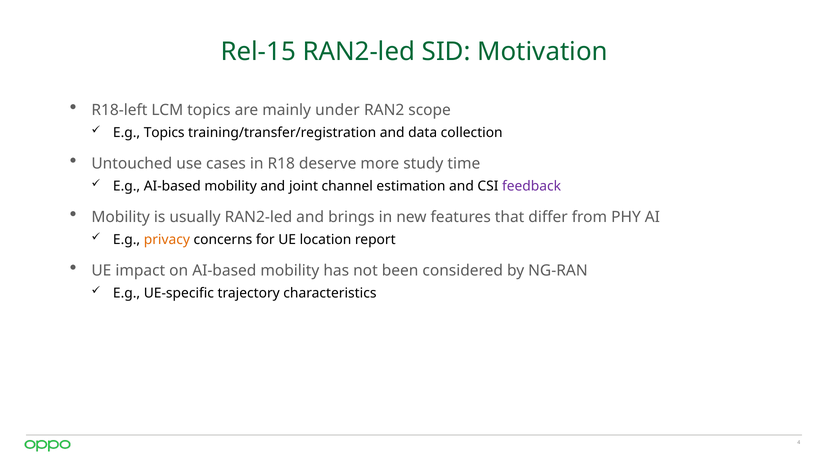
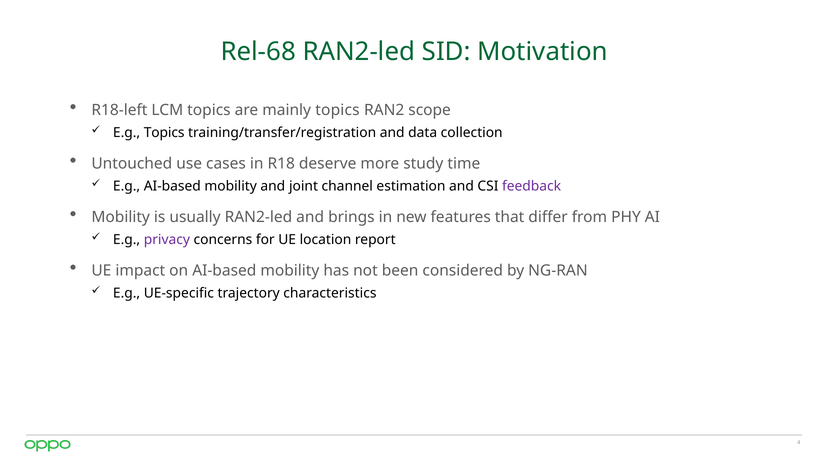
Rel-15: Rel-15 -> Rel-68
mainly under: under -> topics
privacy colour: orange -> purple
